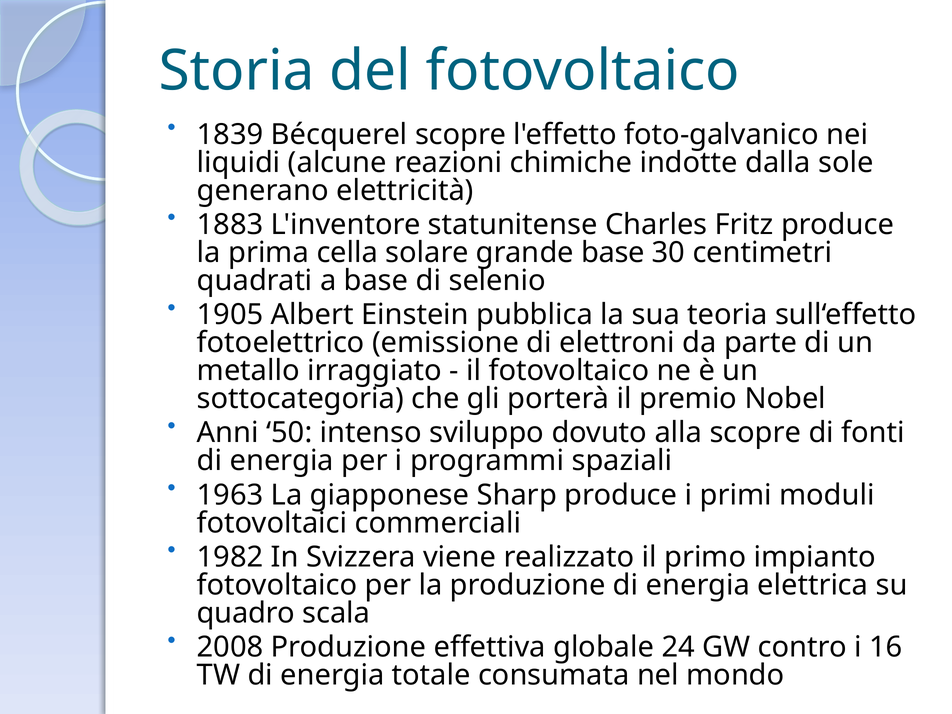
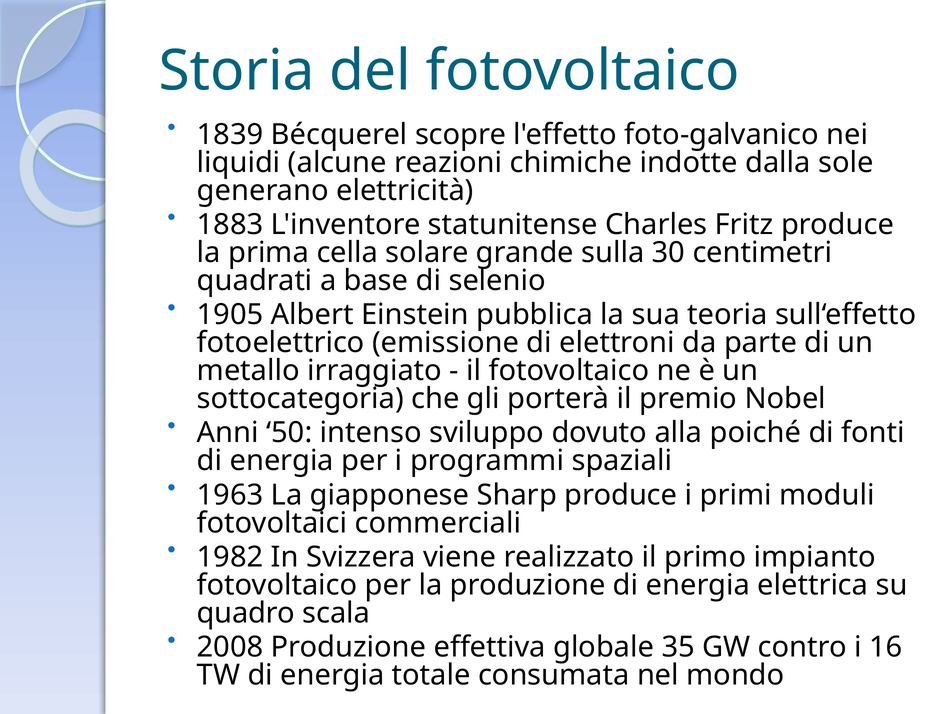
grande base: base -> sulla
alla scopre: scopre -> poiché
24: 24 -> 35
